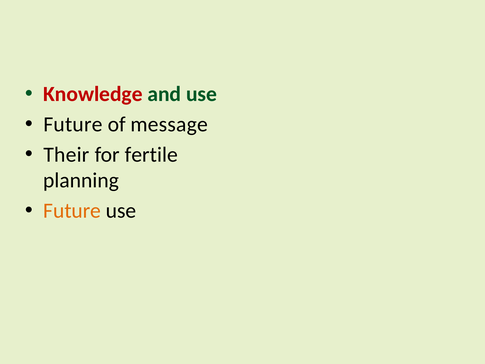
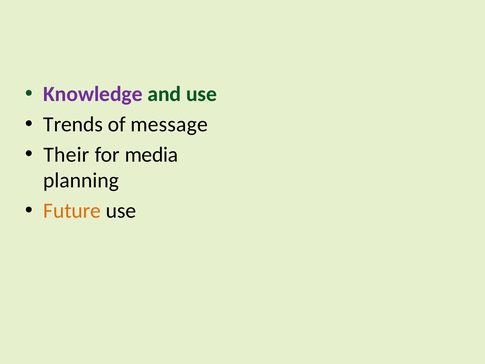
Knowledge colour: red -> purple
Future at (73, 124): Future -> Trends
fertile: fertile -> media
